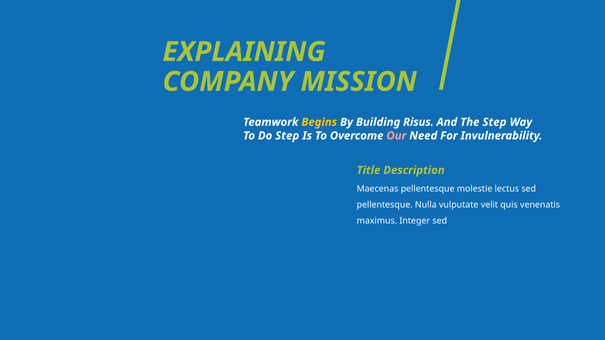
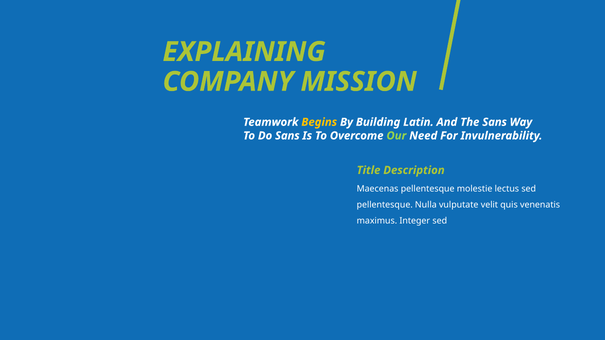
Risus: Risus -> Latin
The Step: Step -> Sans
Do Step: Step -> Sans
Our colour: pink -> light green
